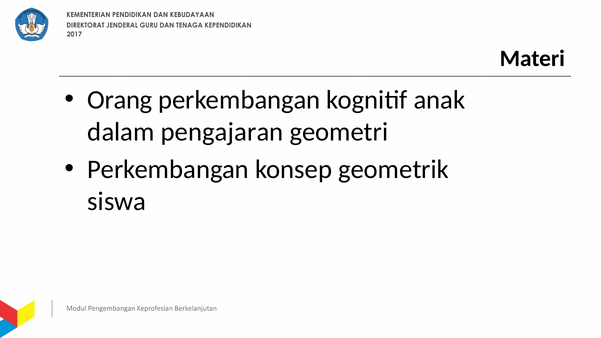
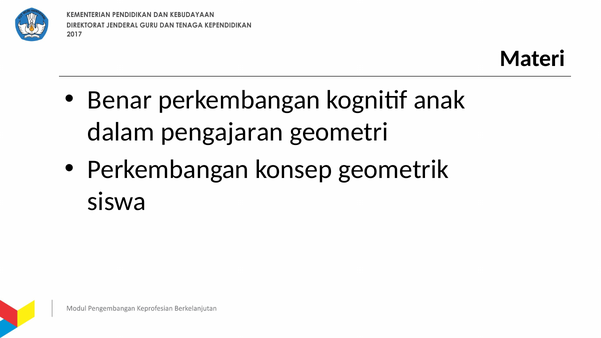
Orang: Orang -> Benar
